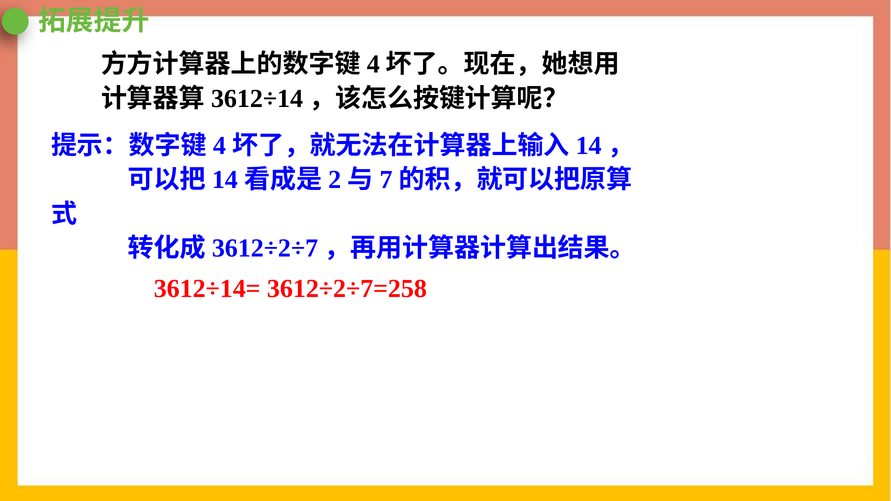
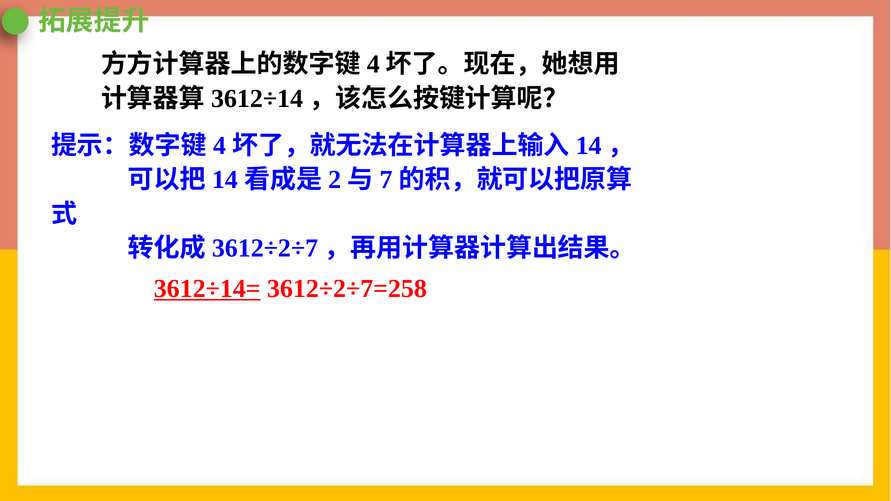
3612÷14= underline: none -> present
